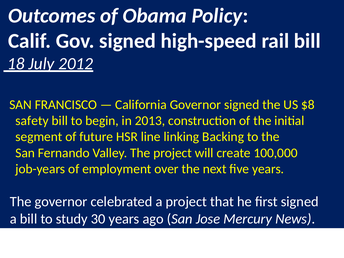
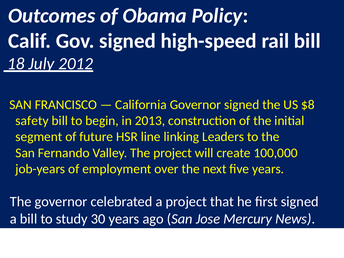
Backing: Backing -> Leaders
